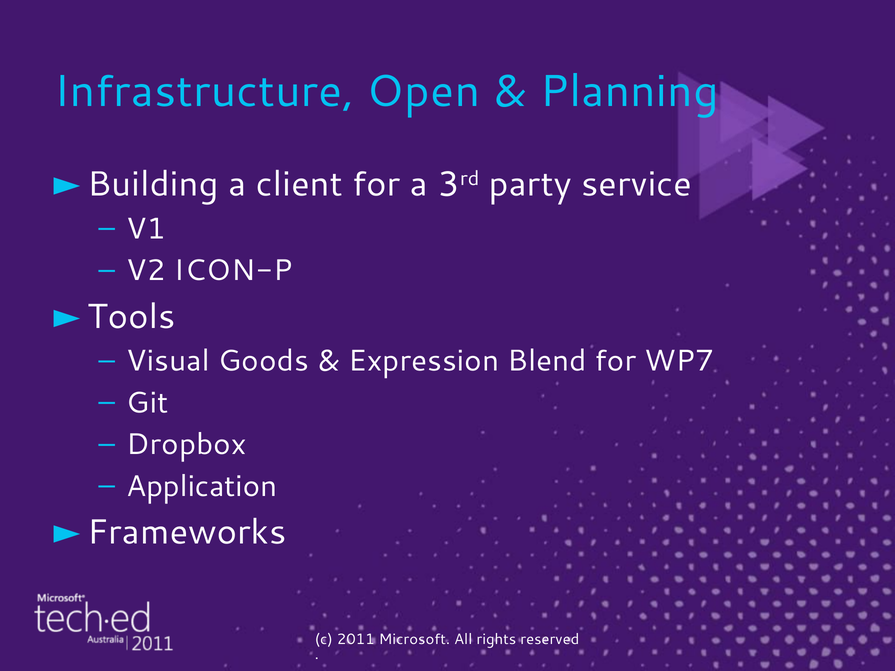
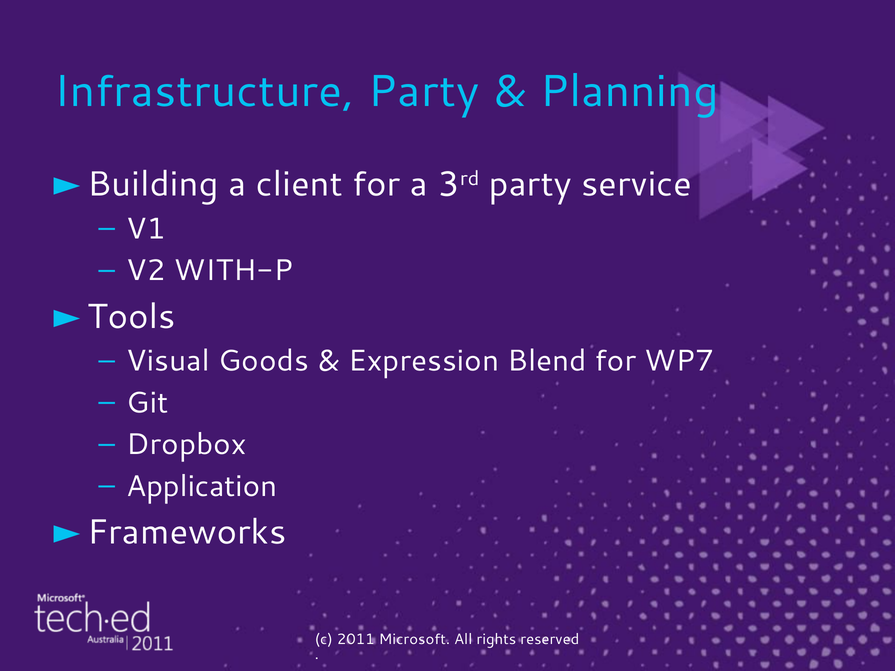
Infrastructure Open: Open -> Party
ICON-P: ICON-P -> WITH-P
